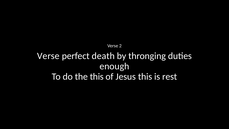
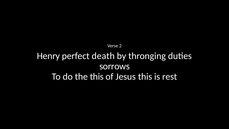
Verse at (48, 56): Verse -> Henry
enough: enough -> sorrows
